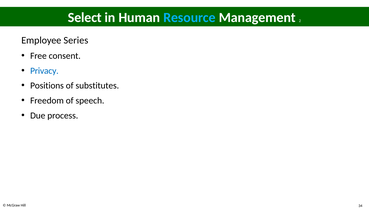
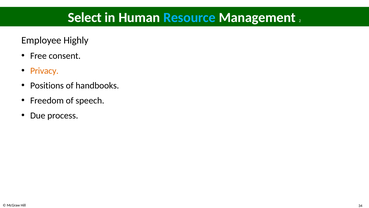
Series: Series -> Highly
Privacy colour: blue -> orange
substitutes: substitutes -> handbooks
